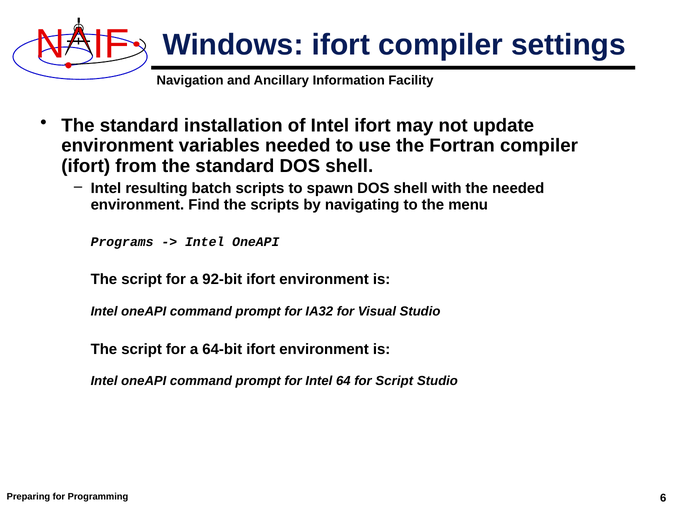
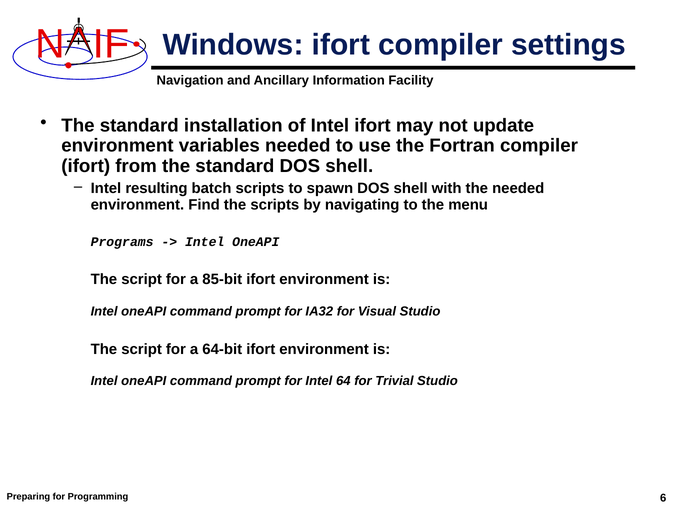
92-bit: 92-bit -> 85-bit
for Script: Script -> Trivial
